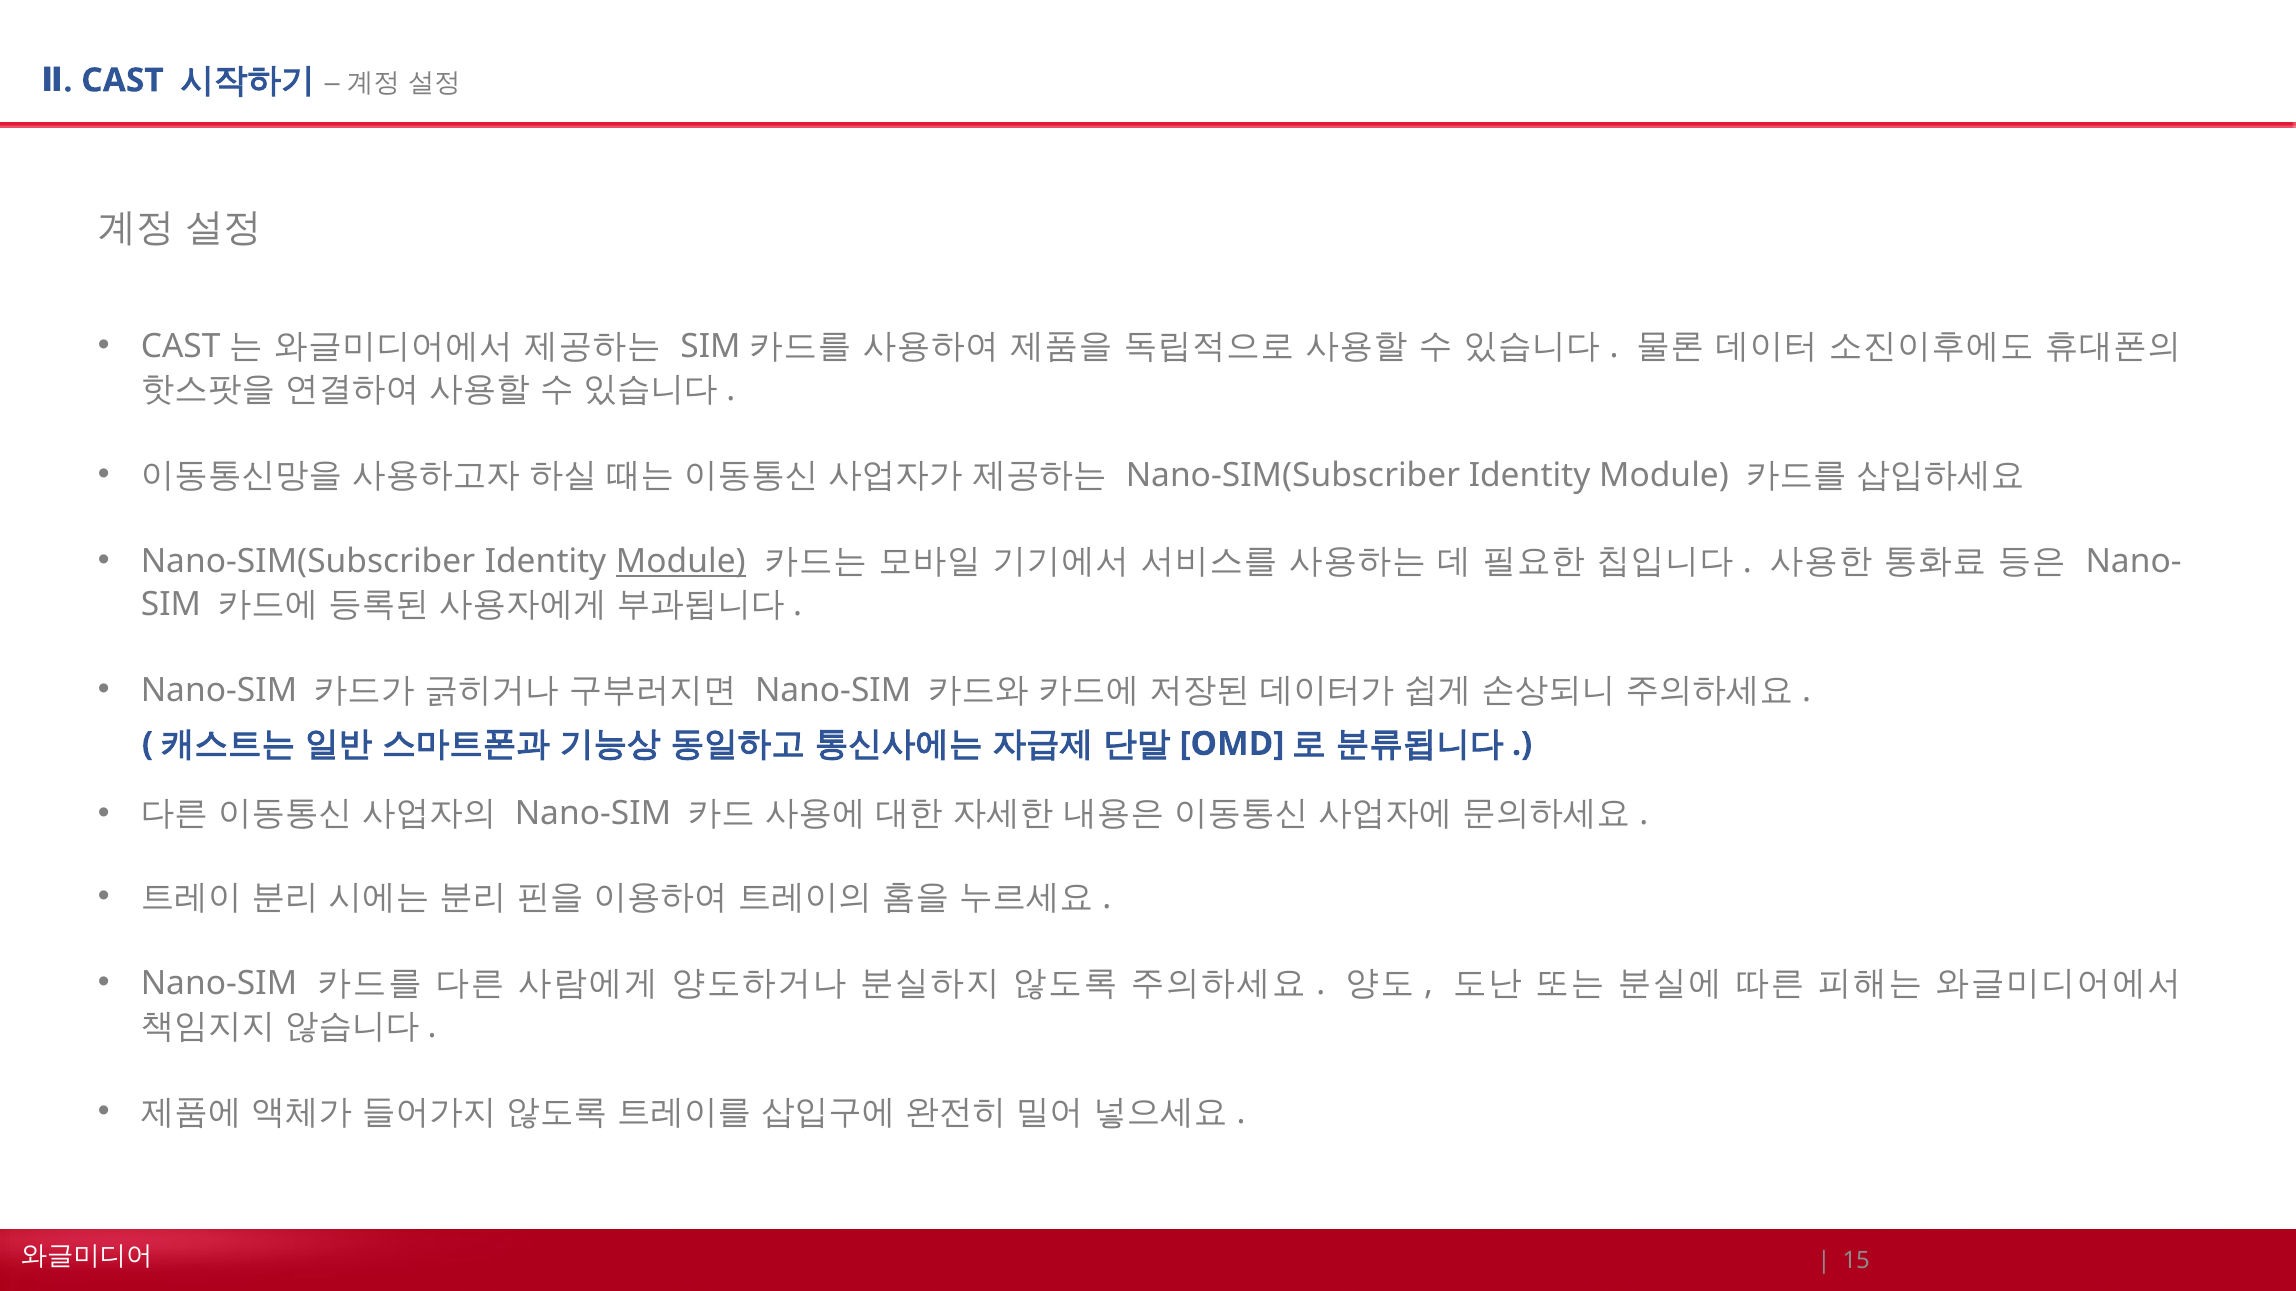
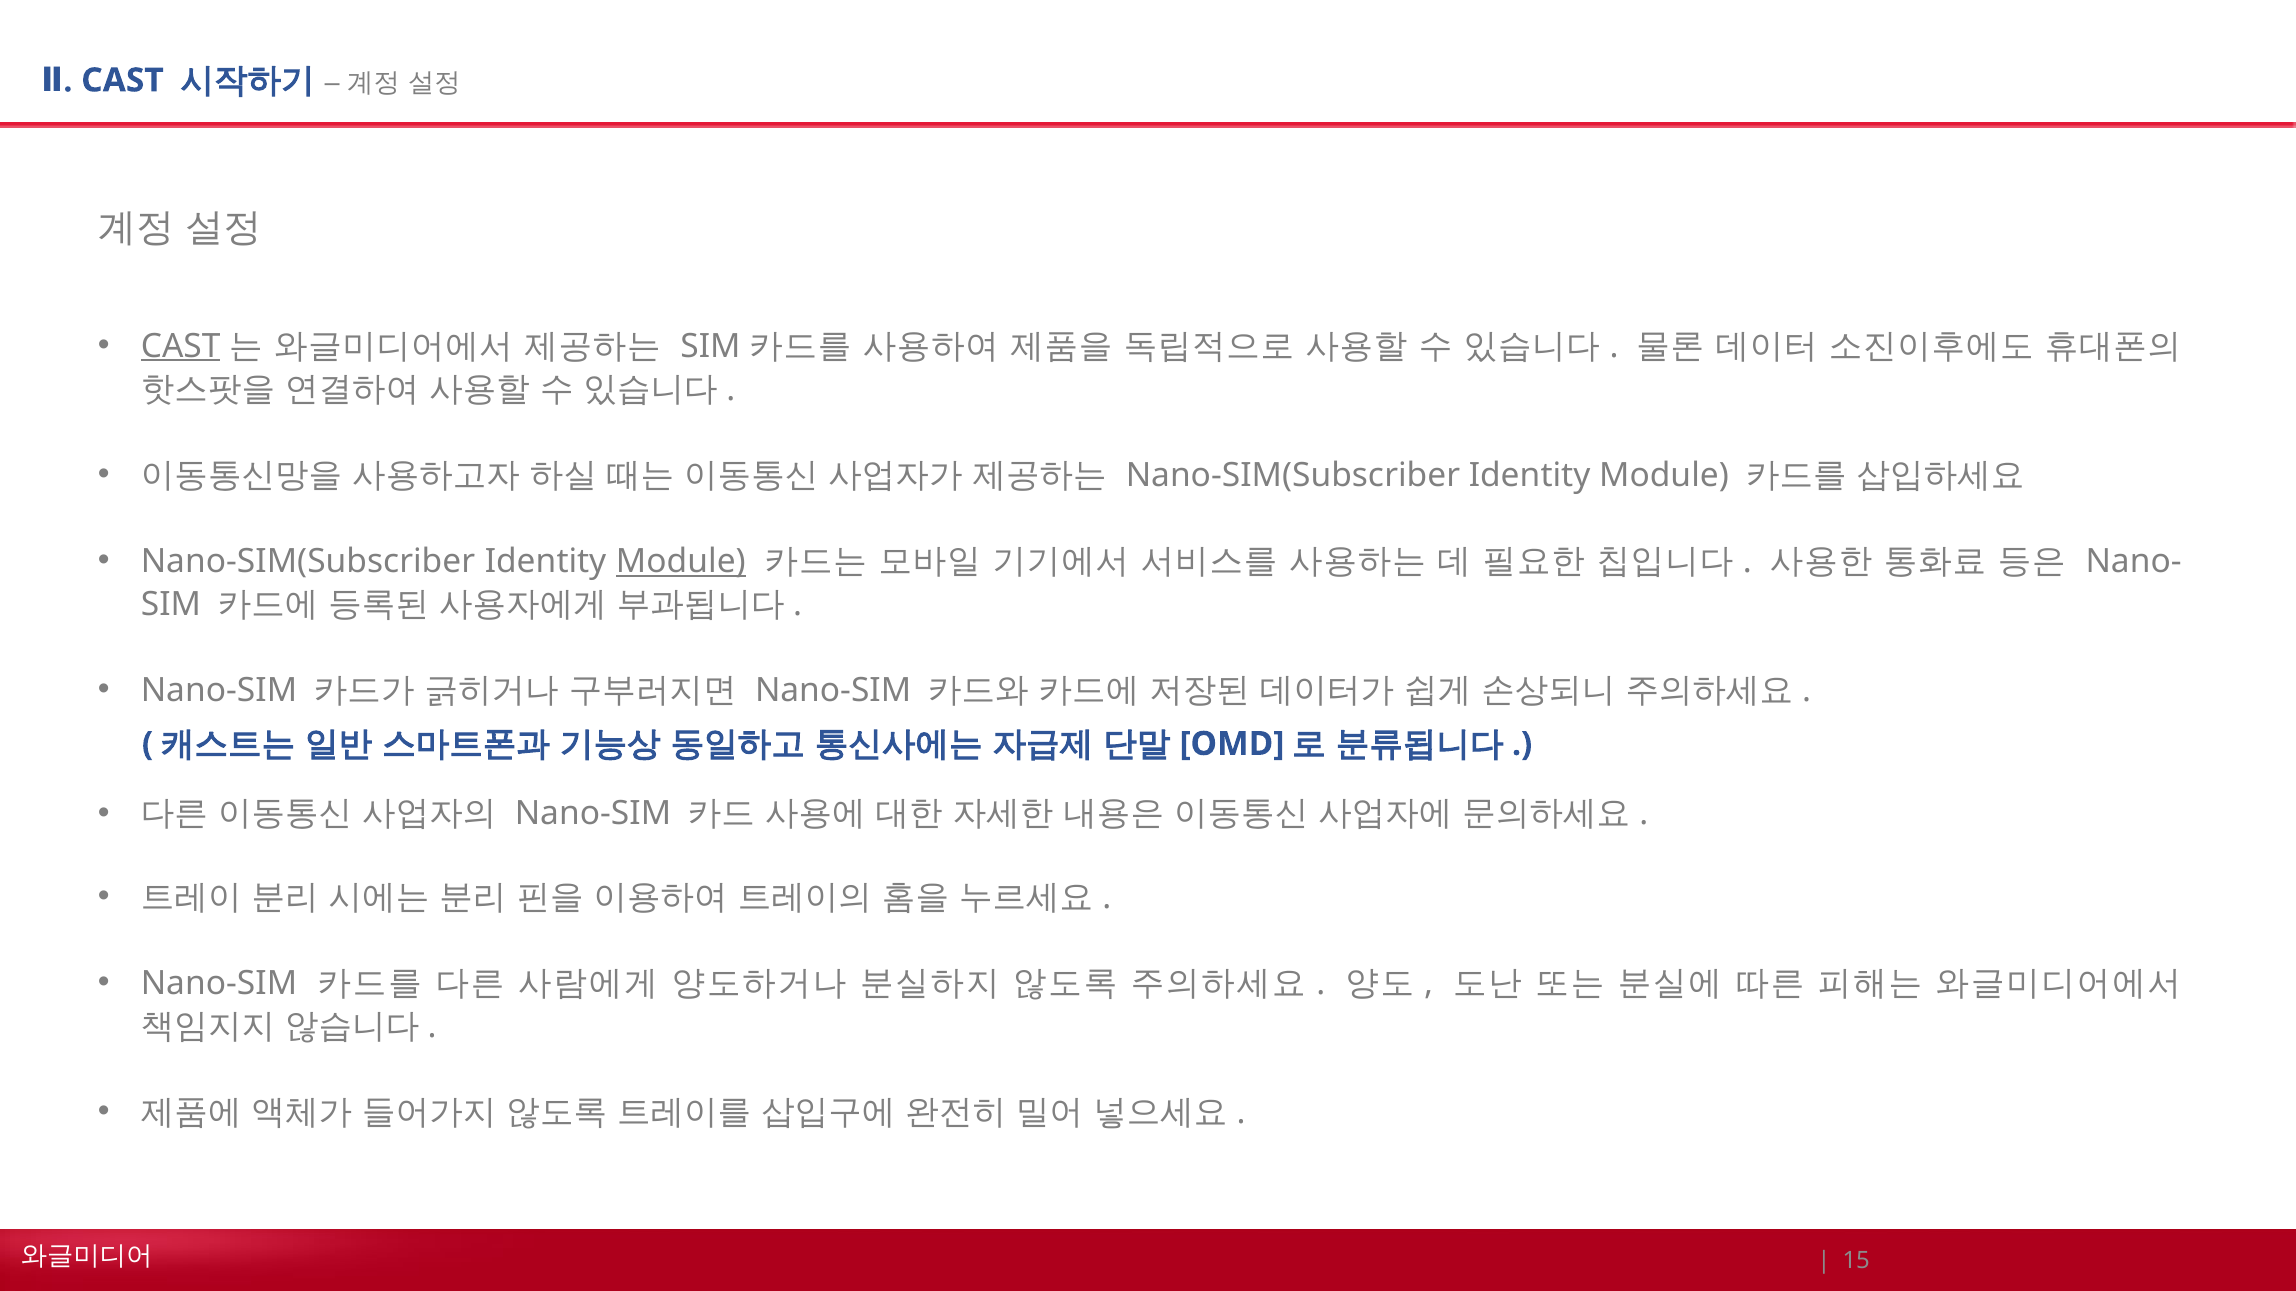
CAST at (181, 346) underline: none -> present
